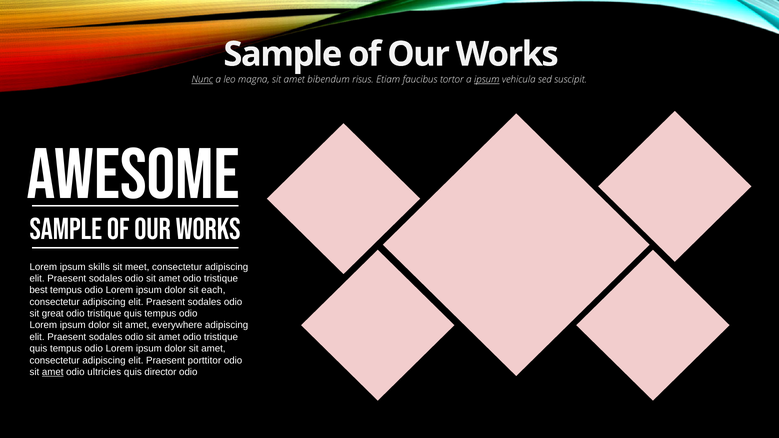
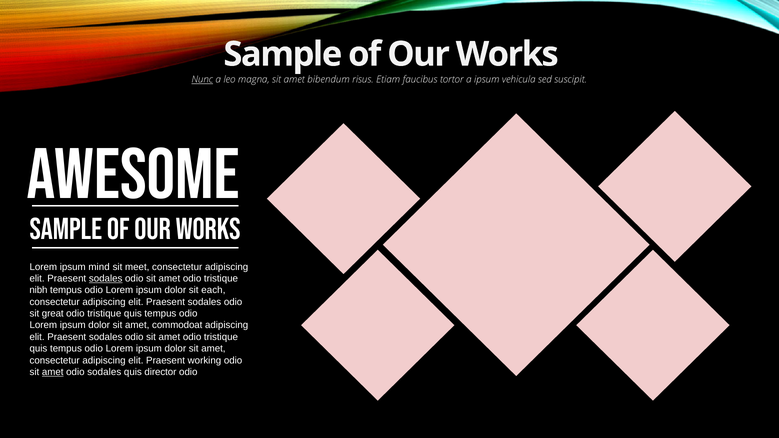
ipsum at (487, 80) underline: present -> none
skills: skills -> mind
sodales at (106, 279) underline: none -> present
best: best -> nibh
everywhere: everywhere -> commodoat
porttitor: porttitor -> working
odio ultricies: ultricies -> sodales
